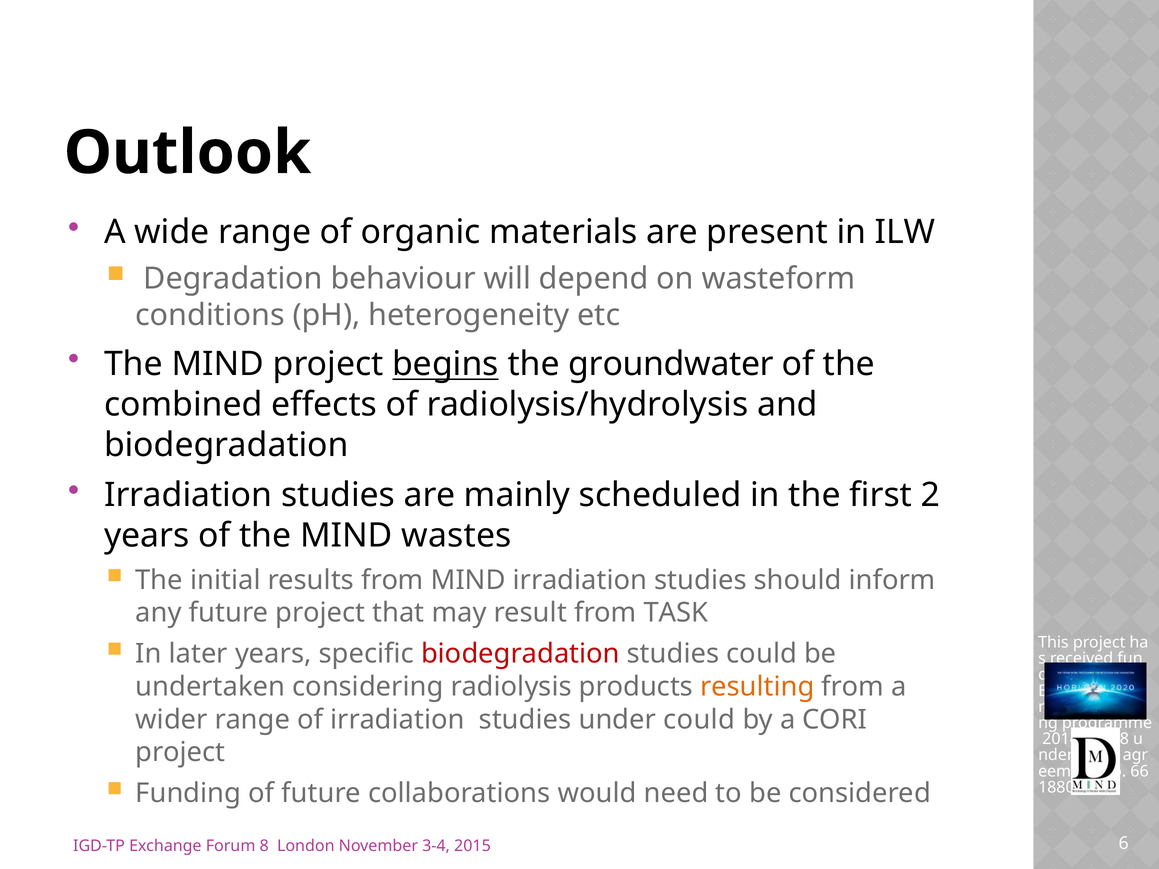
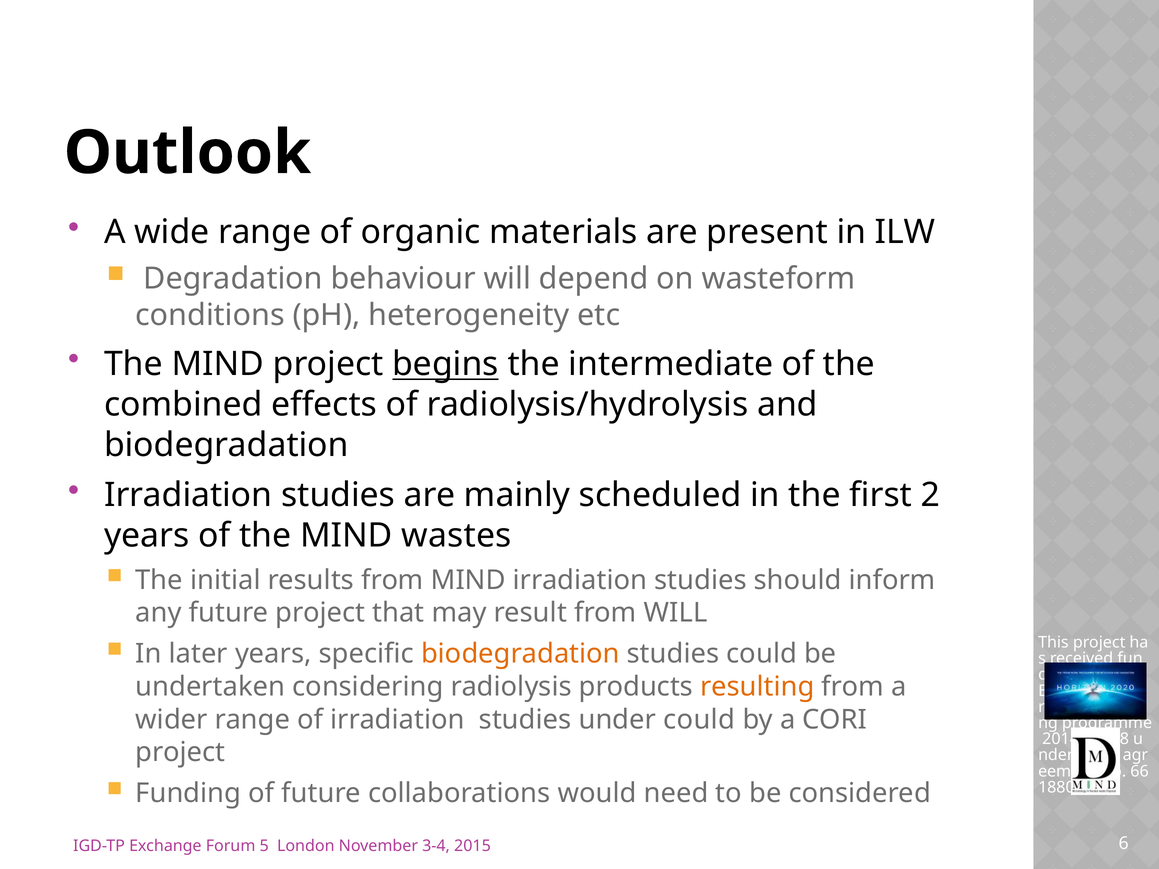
groundwater: groundwater -> intermediate
from TASK: TASK -> WILL
biodegradation at (520, 654) colour: red -> orange
8: 8 -> 5
